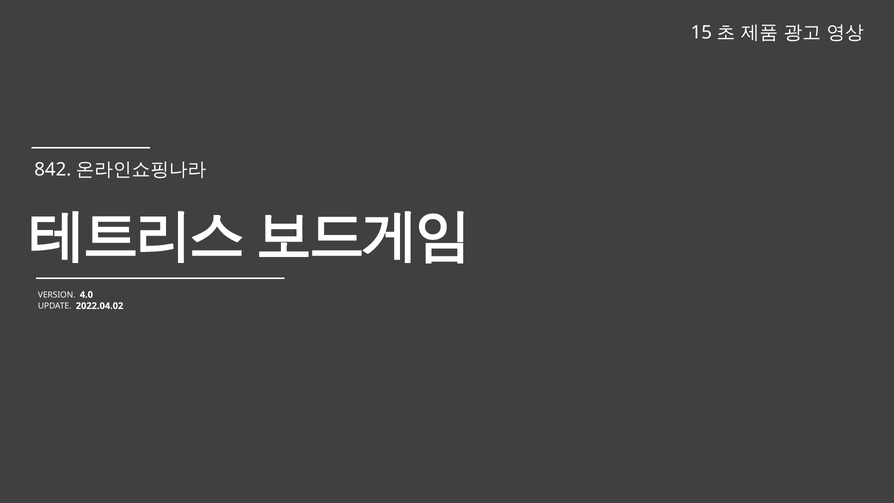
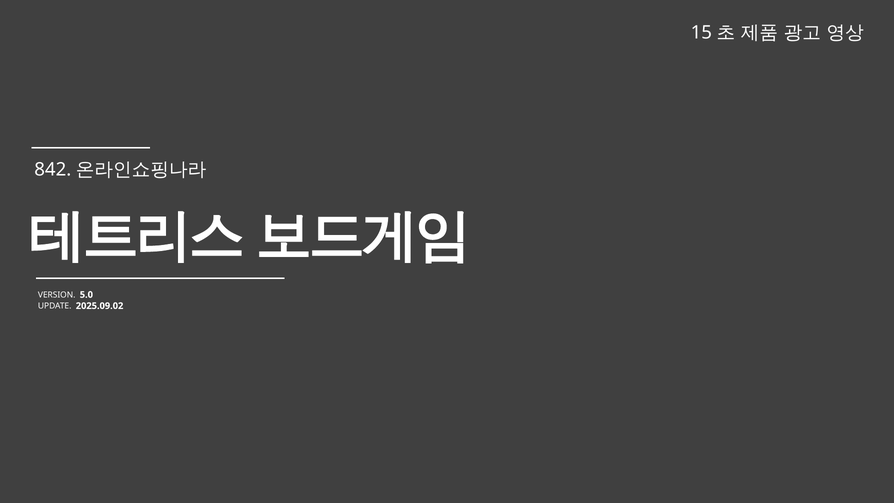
4.0: 4.0 -> 5.0
2022.04.02: 2022.04.02 -> 2025.09.02
